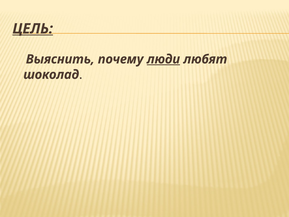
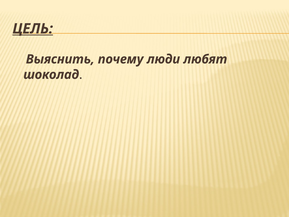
люди underline: present -> none
